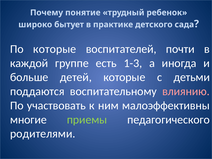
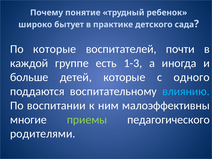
детьми: детьми -> одного
влиянию colour: pink -> light blue
участвовать: участвовать -> воспитании
